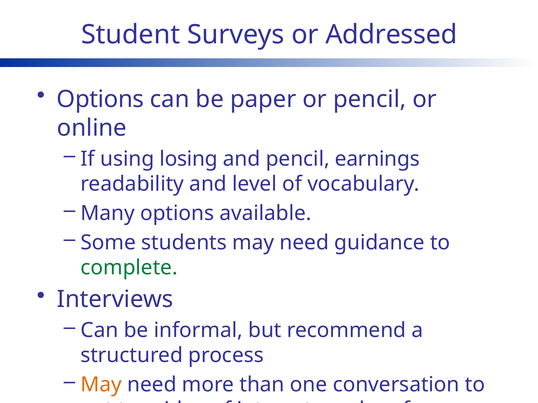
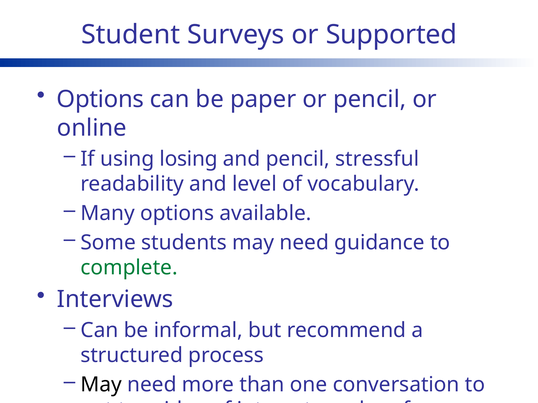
Addressed: Addressed -> Supported
earnings: earnings -> stressful
May at (101, 385) colour: orange -> black
